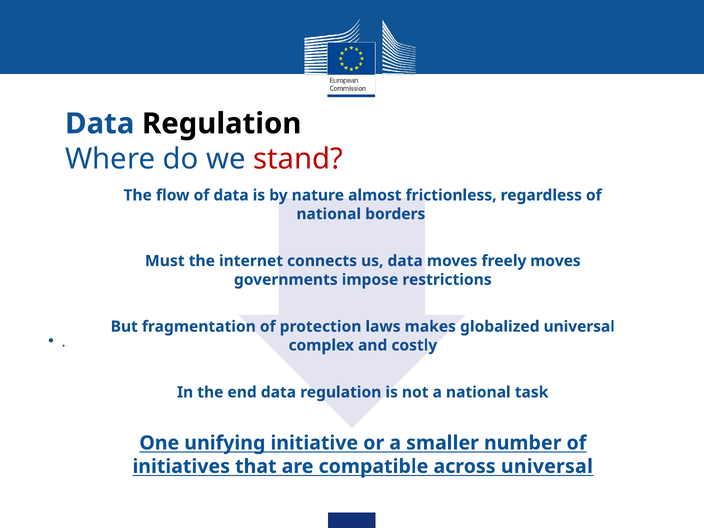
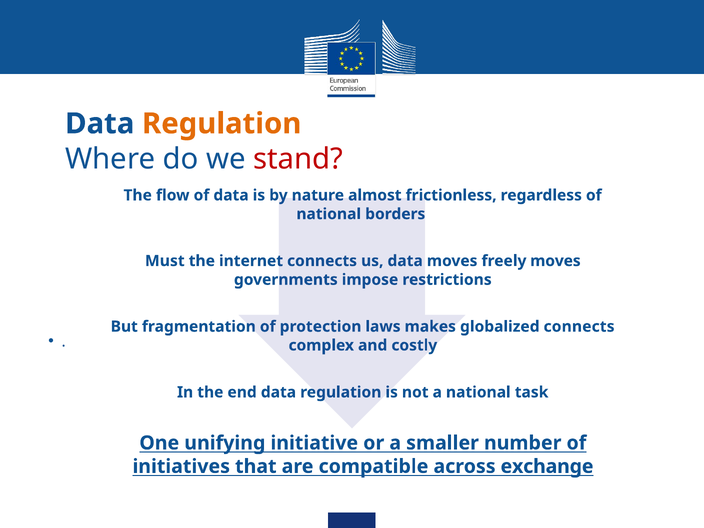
Regulation at (222, 124) colour: black -> orange
globalized universal: universal -> connects
across universal: universal -> exchange
